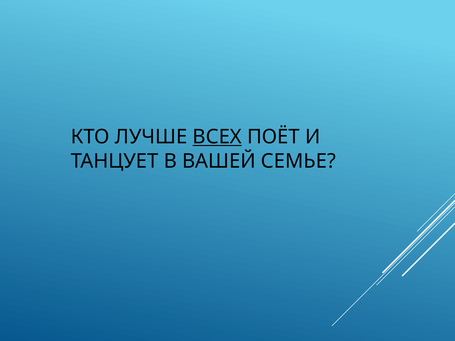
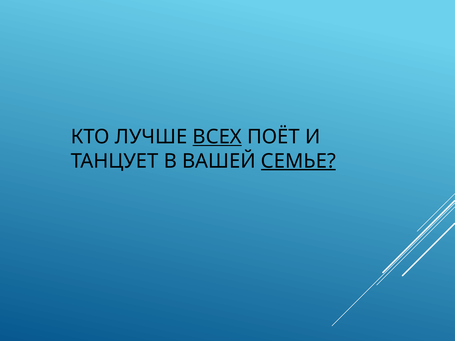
СЕМЬЕ underline: none -> present
